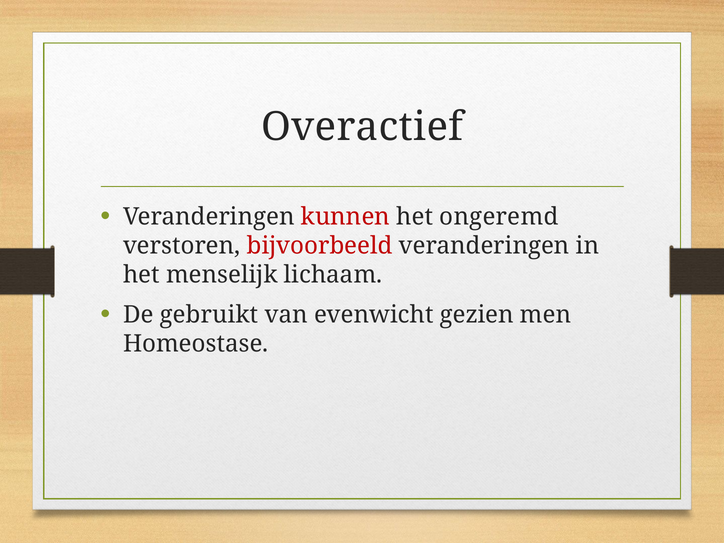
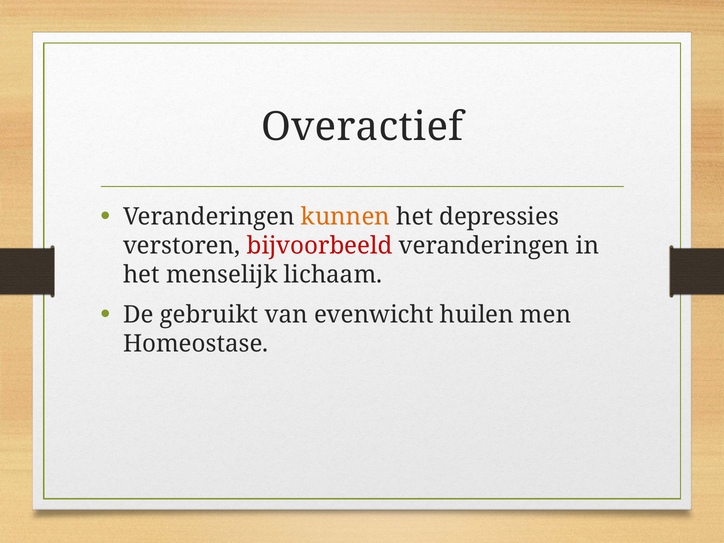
kunnen colour: red -> orange
ongeremd: ongeremd -> depressies
gezien: gezien -> huilen
